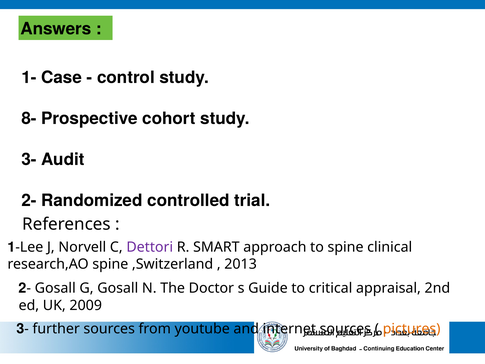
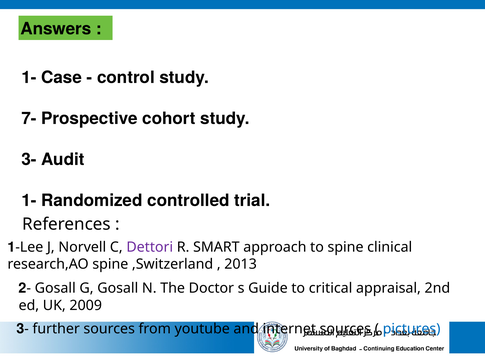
8-: 8- -> 7-
2- at (29, 200): 2- -> 1-
pictures colour: orange -> blue
